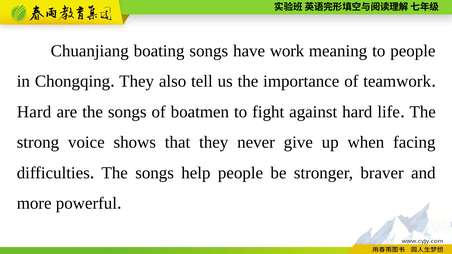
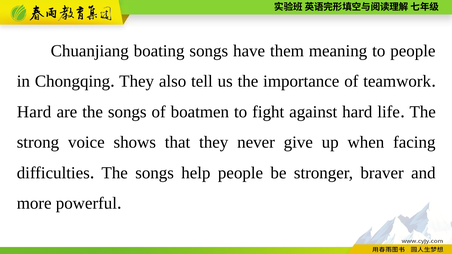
work: work -> them
